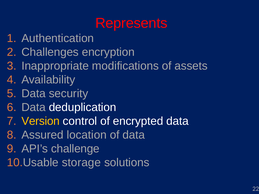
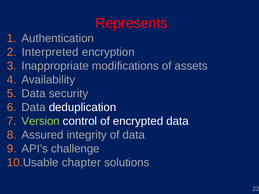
Challenges: Challenges -> Interpreted
Version colour: yellow -> light green
location: location -> integrity
storage: storage -> chapter
